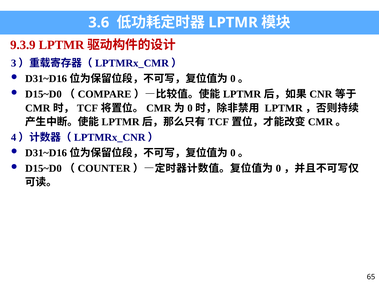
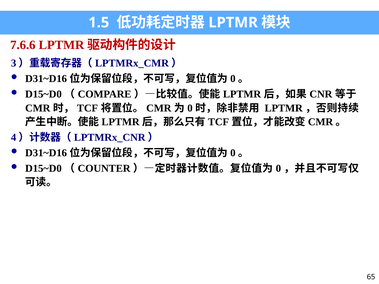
3.6: 3.6 -> 1.5
9.3.9: 9.3.9 -> 7.6.6
